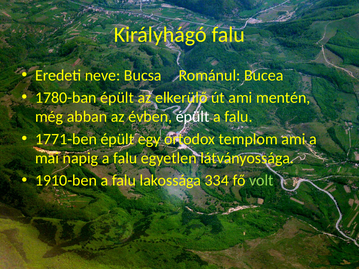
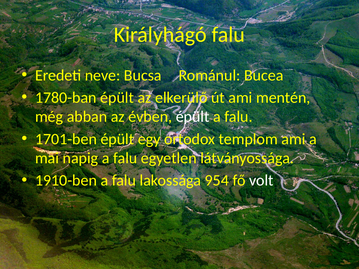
1771-ben: 1771-ben -> 1701-ben
334: 334 -> 954
volt colour: light green -> white
